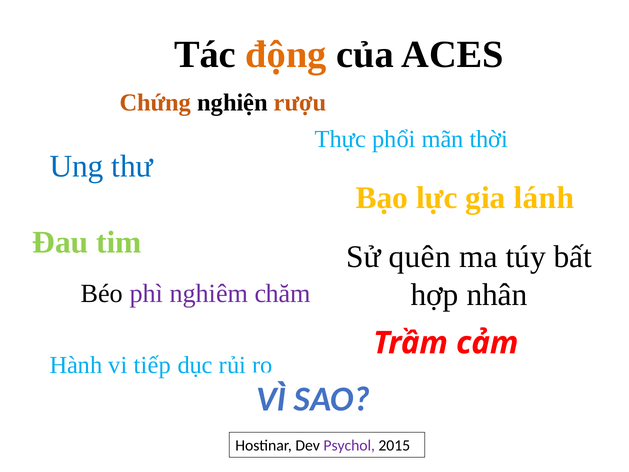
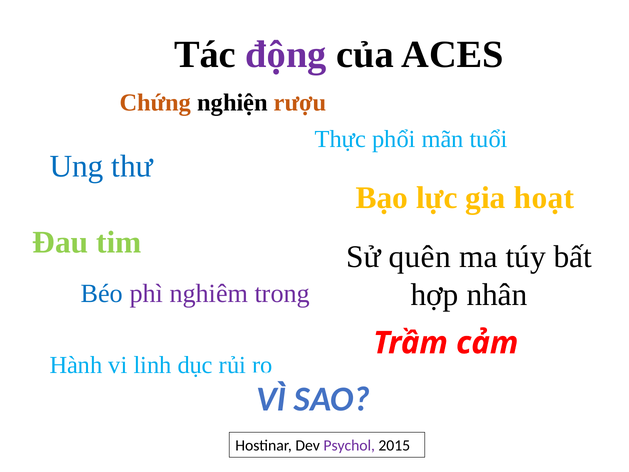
động colour: orange -> purple
thời: thời -> tuổi
lánh: lánh -> hoạt
Béo colour: black -> blue
chăm: chăm -> trong
tiếp: tiếp -> linh
